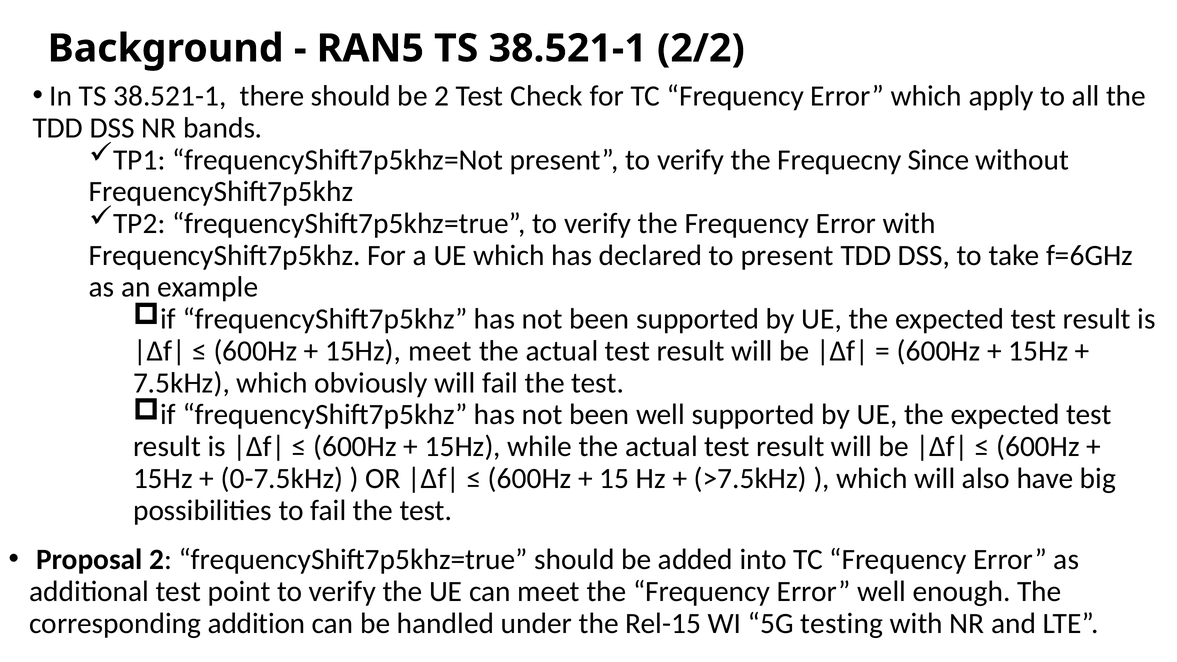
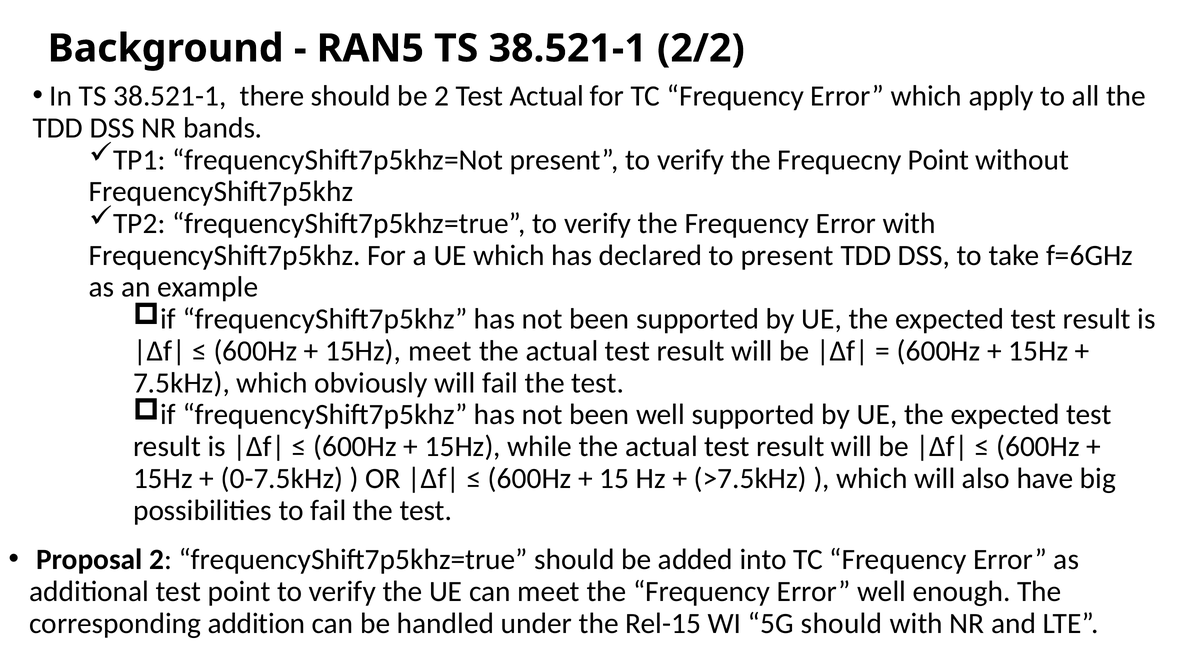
Test Check: Check -> Actual
Frequecny Since: Since -> Point
5G testing: testing -> should
